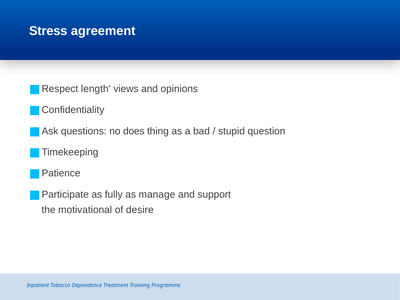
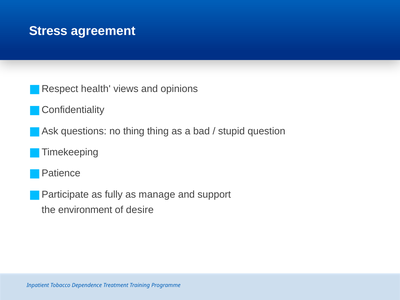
length: length -> health
no does: does -> thing
motivational: motivational -> environment
